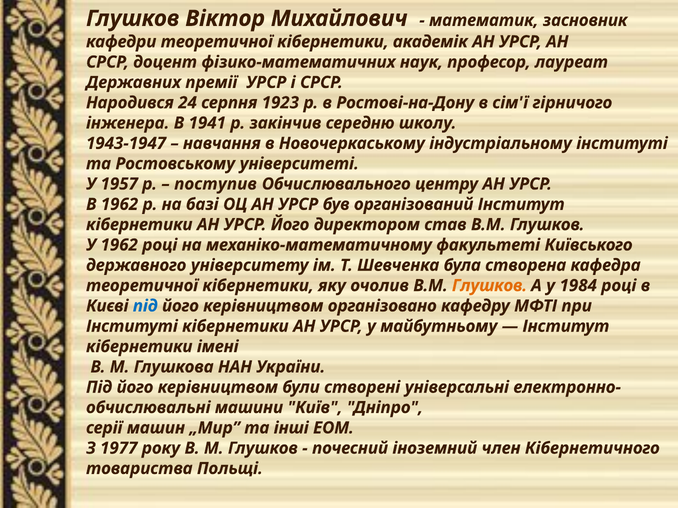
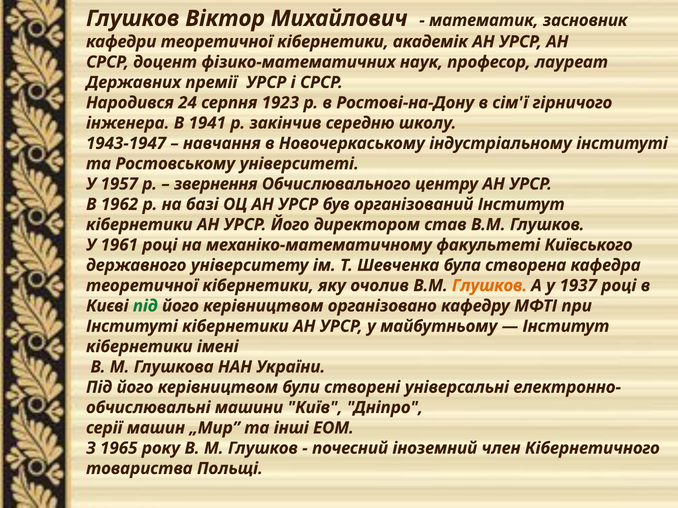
поступив: поступив -> звернення
У 1962: 1962 -> 1961
1984: 1984 -> 1937
під at (145, 306) colour: blue -> green
1977: 1977 -> 1965
